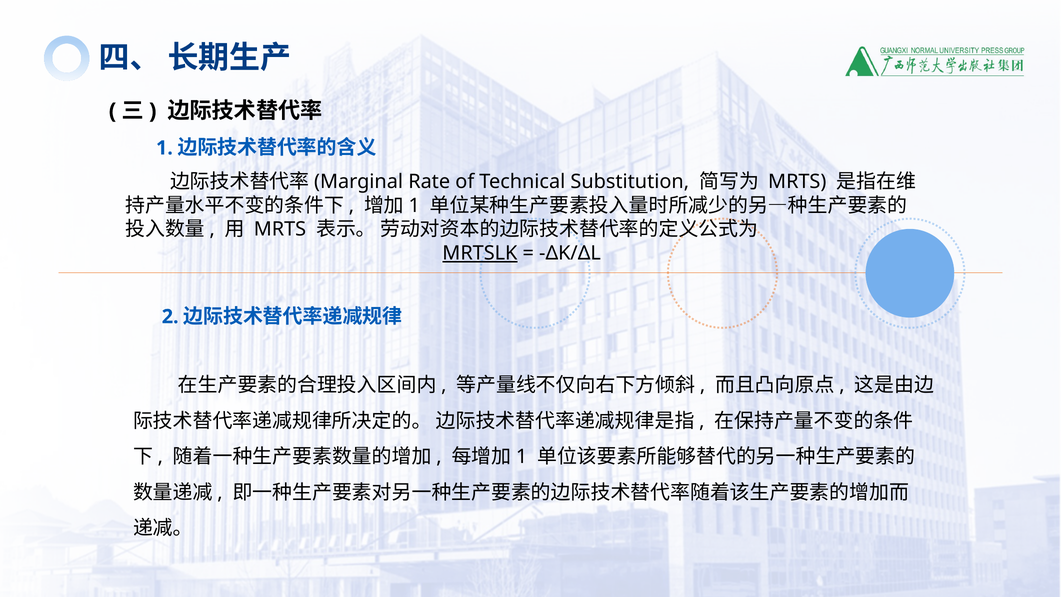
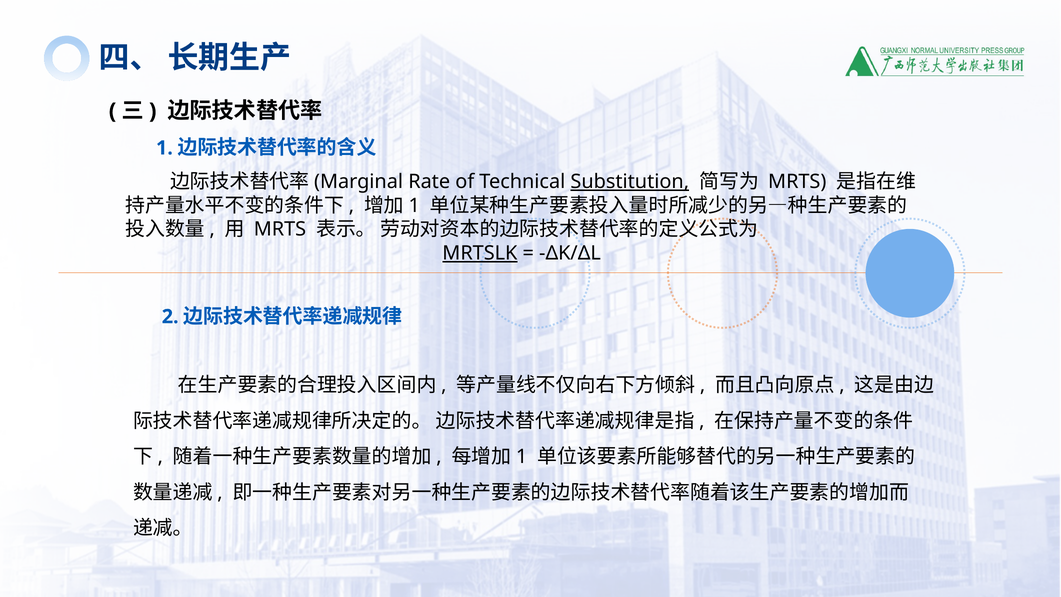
Substitution underline: none -> present
